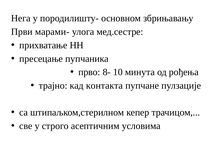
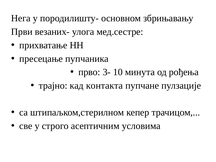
марами-: марами- -> везаних-
8-: 8- -> 3-
